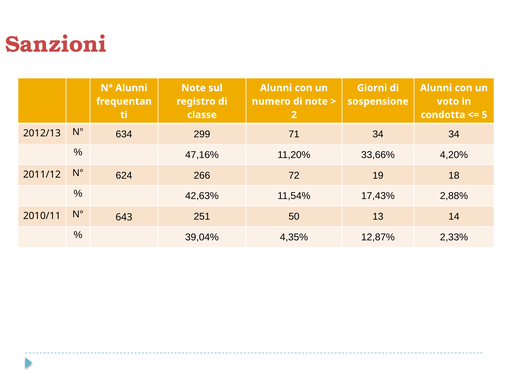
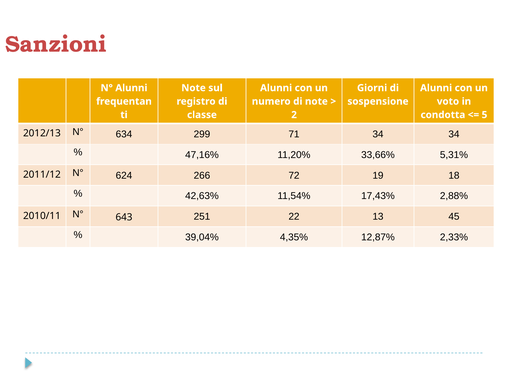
4,20%: 4,20% -> 5,31%
50: 50 -> 22
14: 14 -> 45
